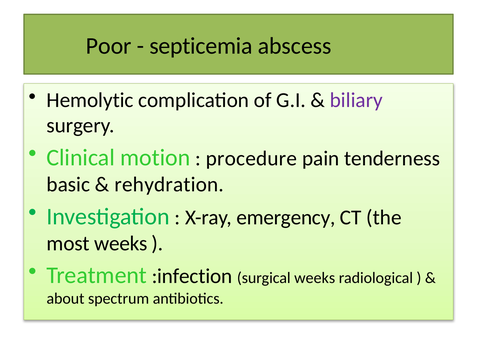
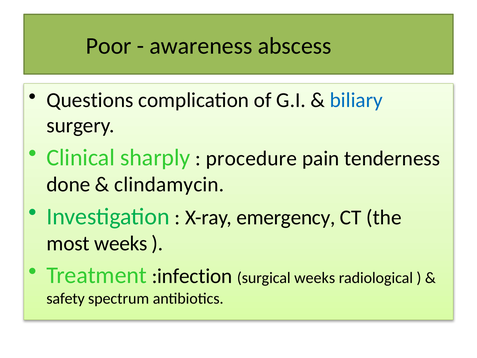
septicemia: septicemia -> awareness
Hemolytic: Hemolytic -> Questions
biliary colour: purple -> blue
motion: motion -> sharply
basic: basic -> done
rehydration: rehydration -> clindamycin
about: about -> safety
